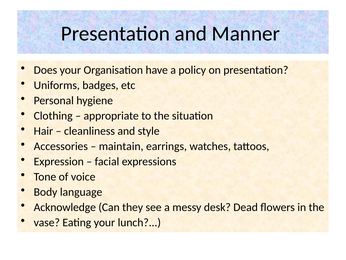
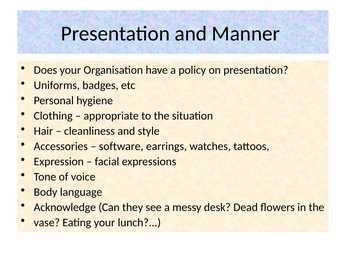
maintain: maintain -> software
